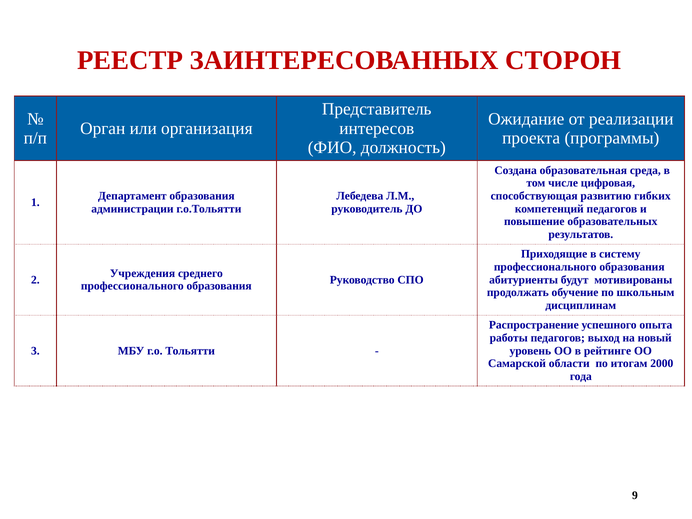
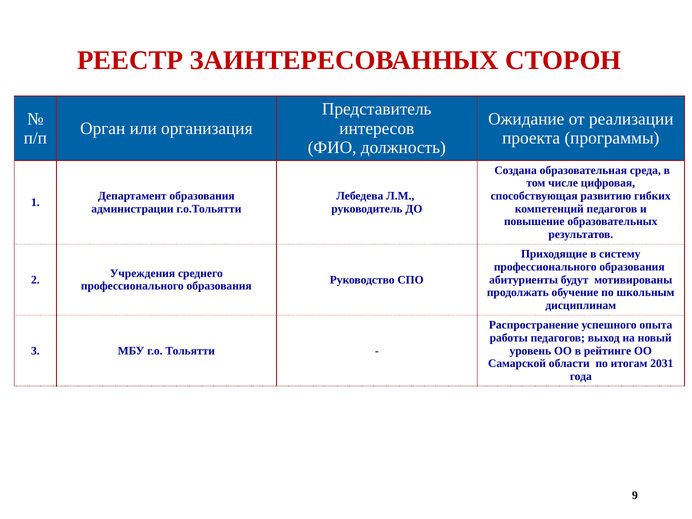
2000: 2000 -> 2031
